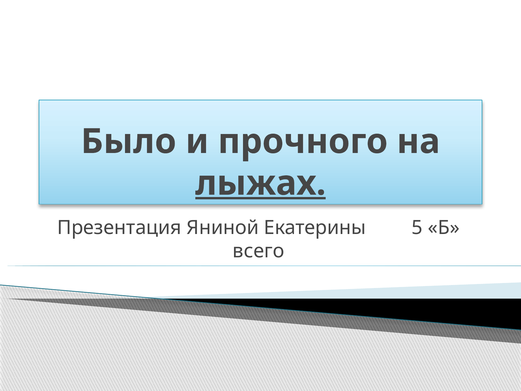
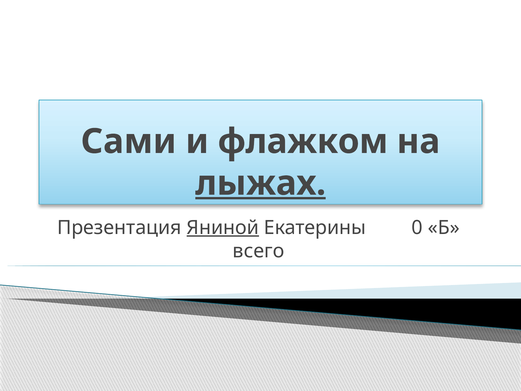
Было: Было -> Сами
прочного: прочного -> флажком
Яниной underline: none -> present
5: 5 -> 0
